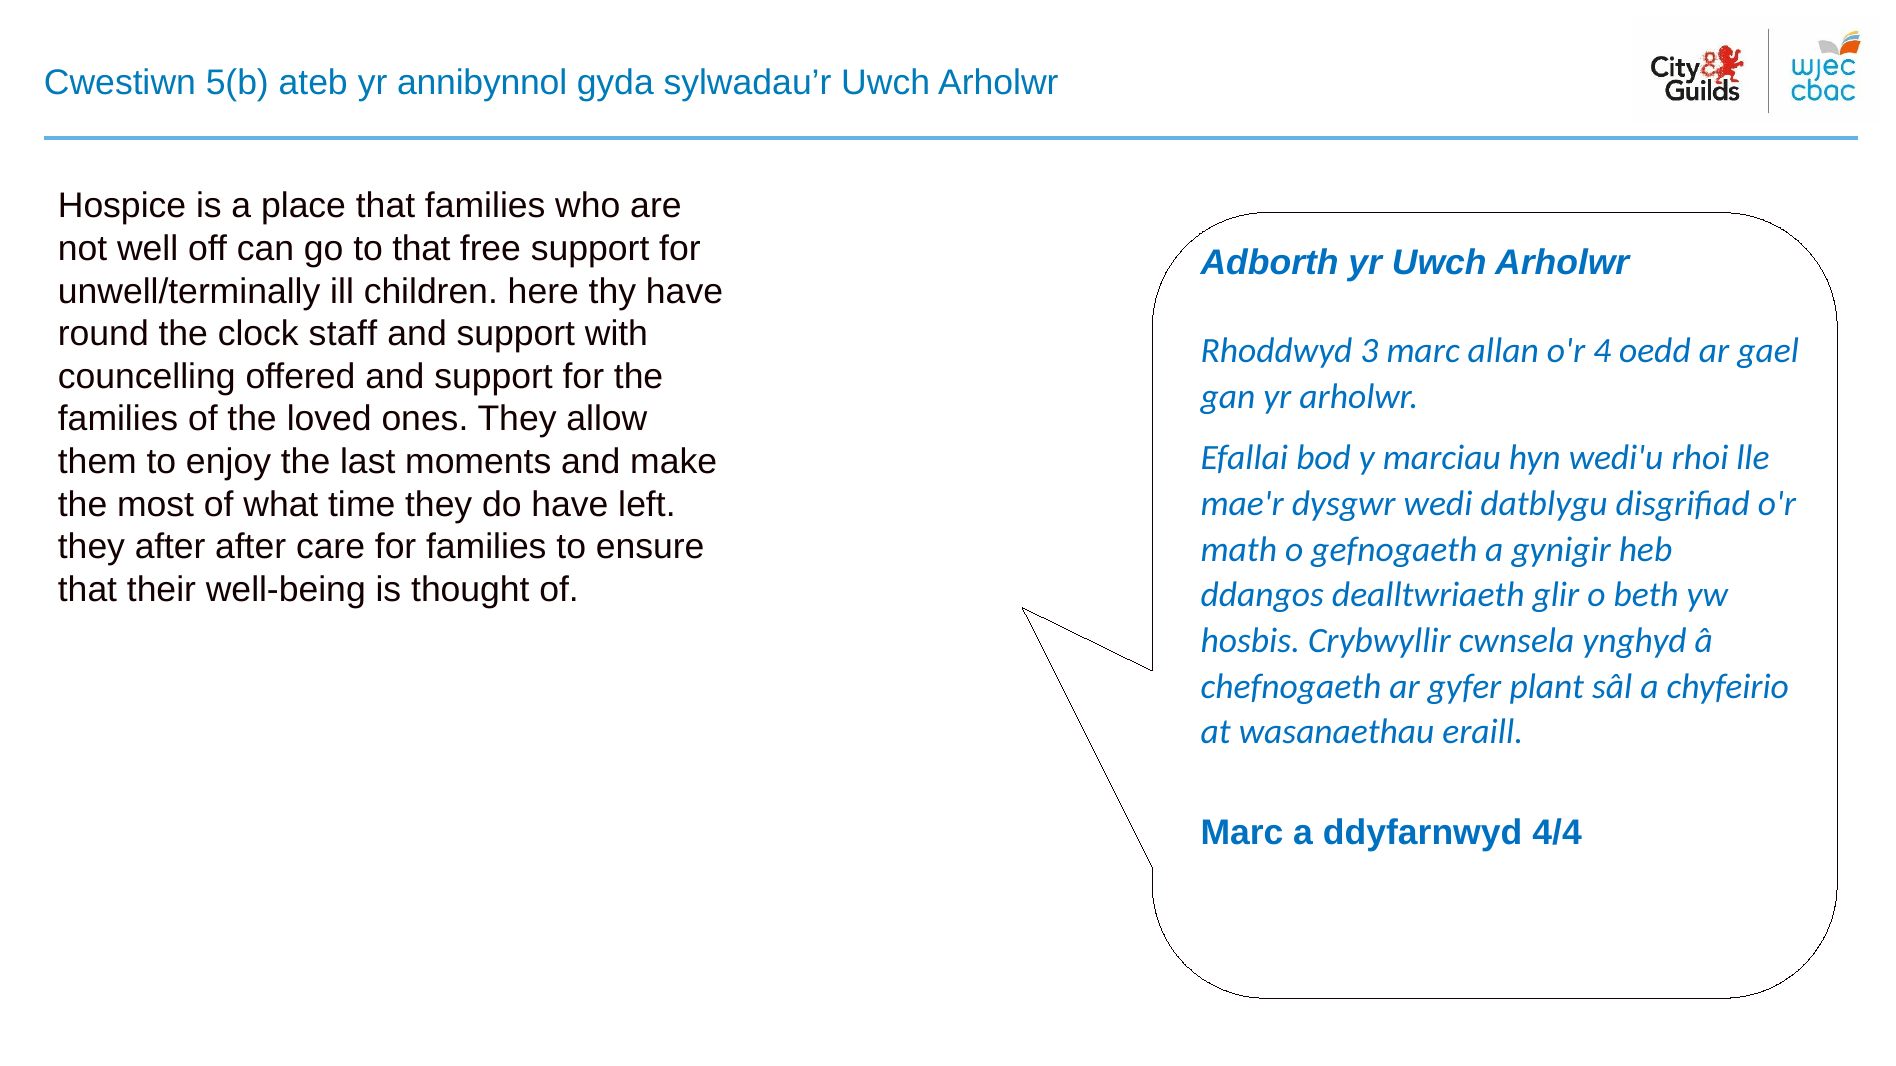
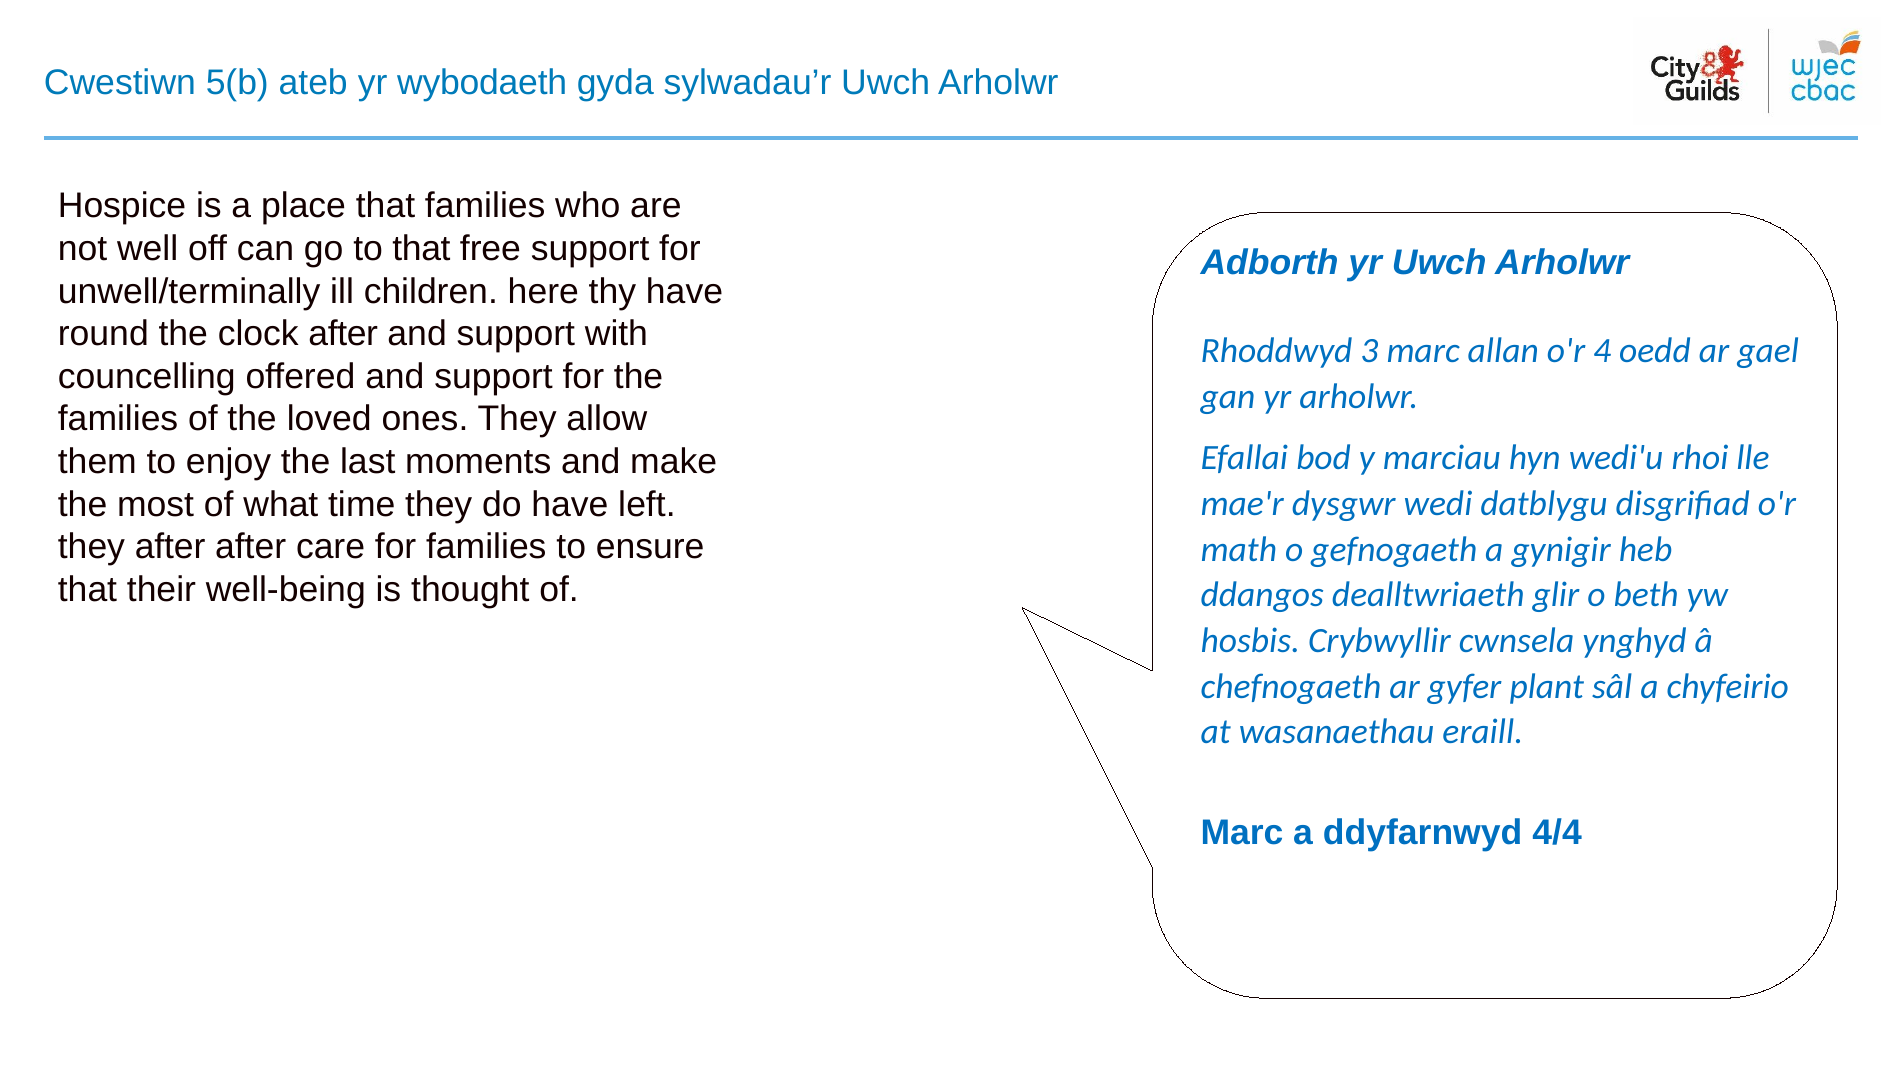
annibynnol: annibynnol -> wybodaeth
clock staff: staff -> after
